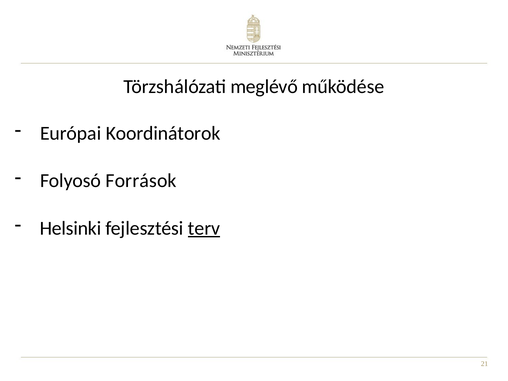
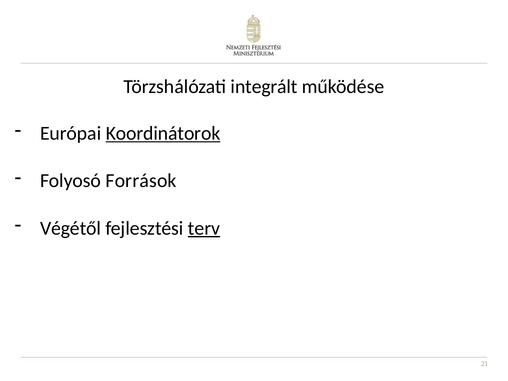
meglévő: meglévő -> integrált
Koordinátorok underline: none -> present
Helsinki: Helsinki -> Végétől
